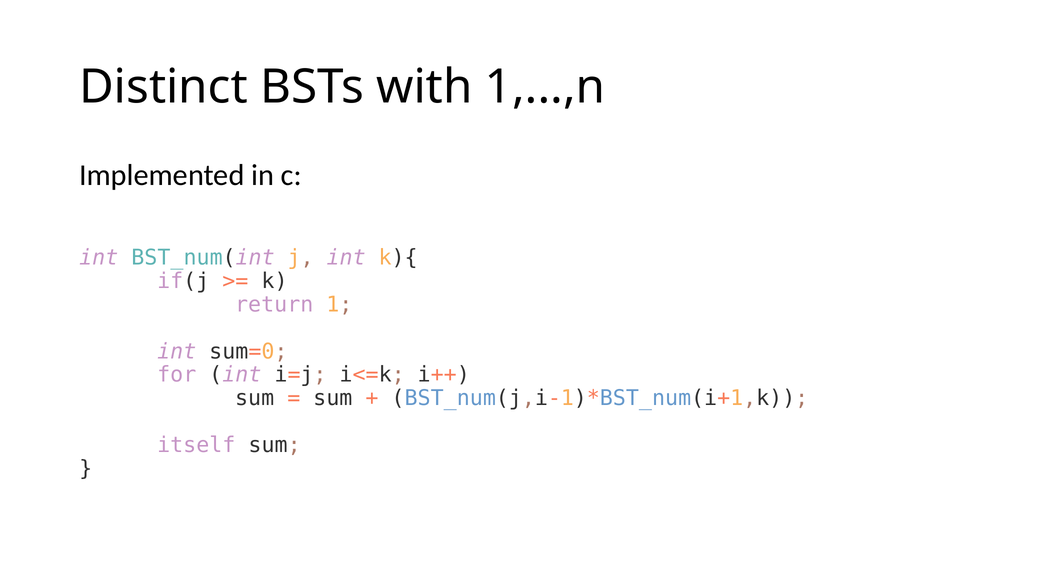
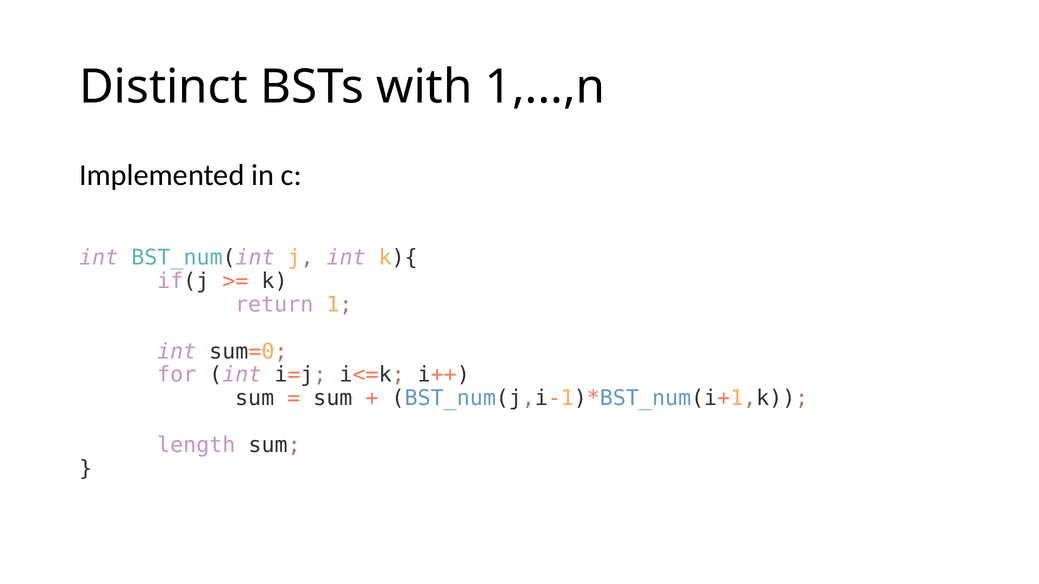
itself: itself -> length
